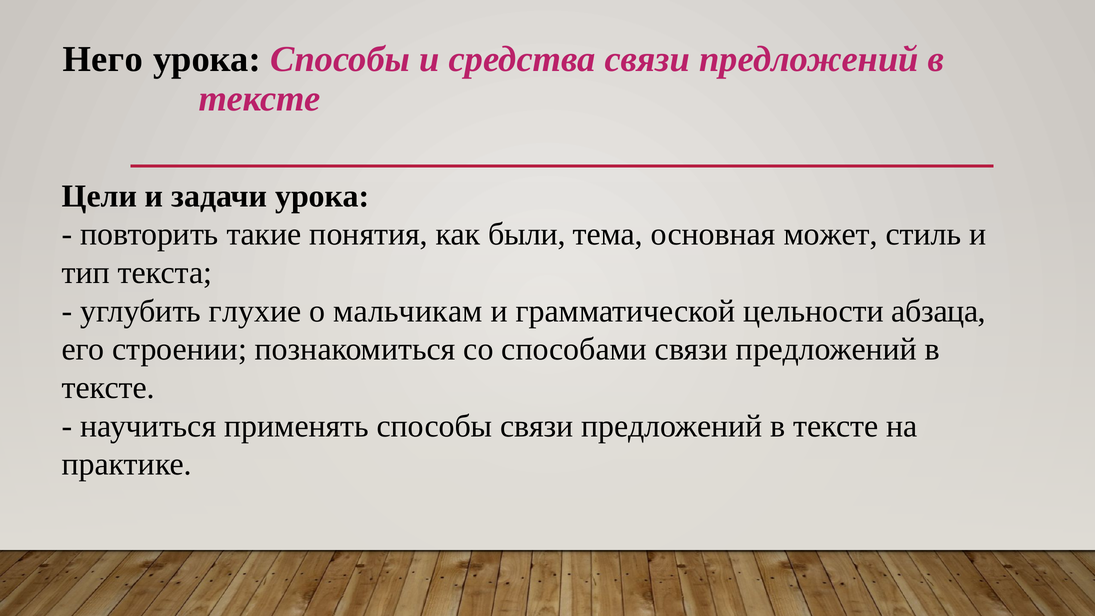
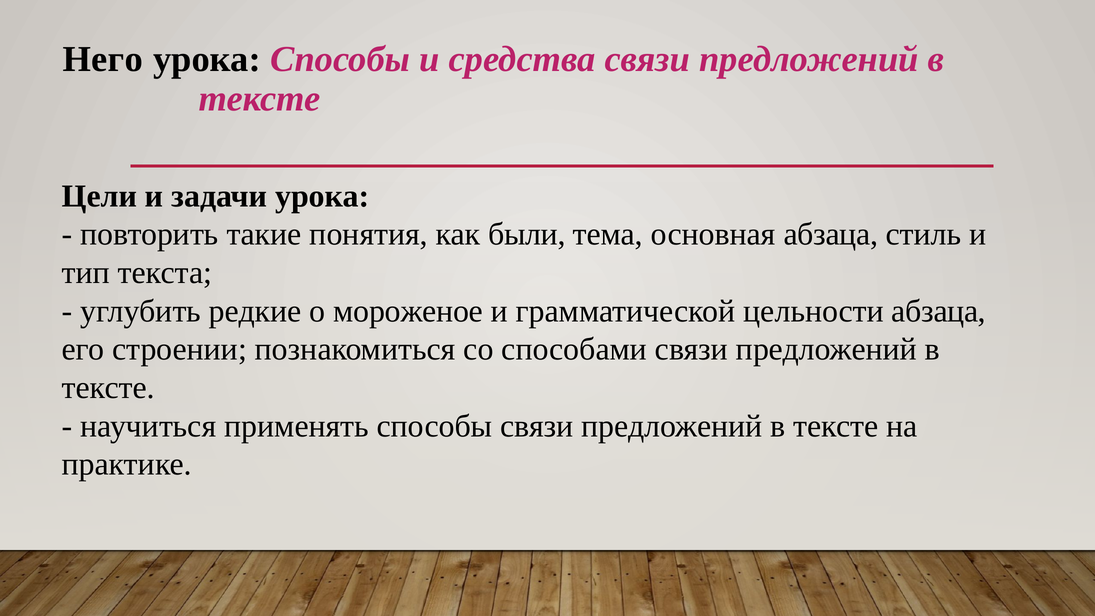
основная может: может -> абзаца
глухие: глухие -> редкие
мальчикам: мальчикам -> мороженое
